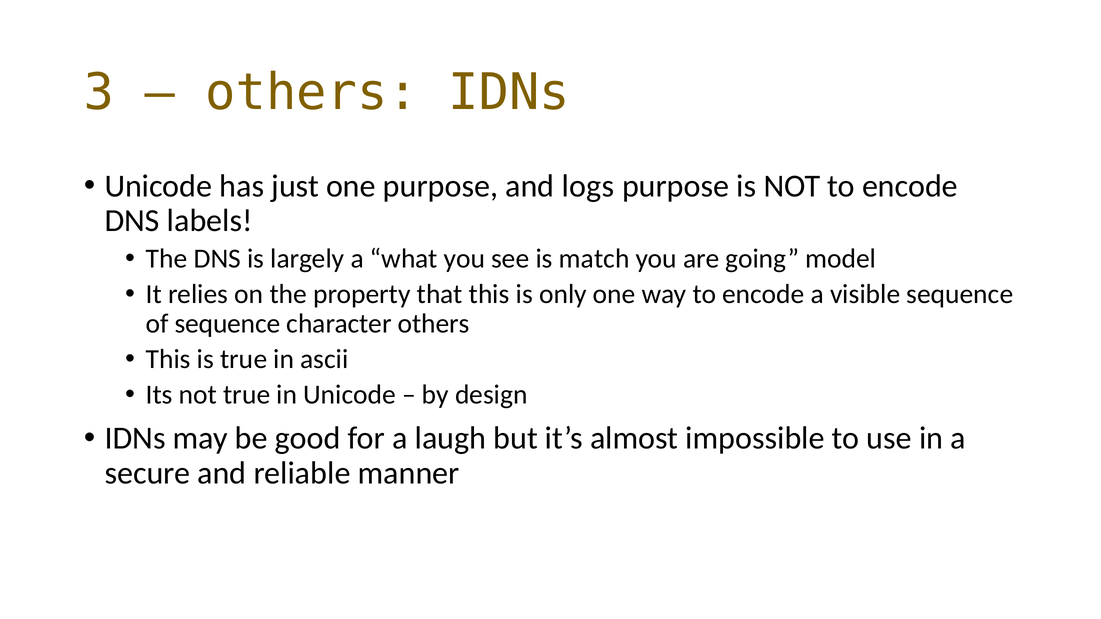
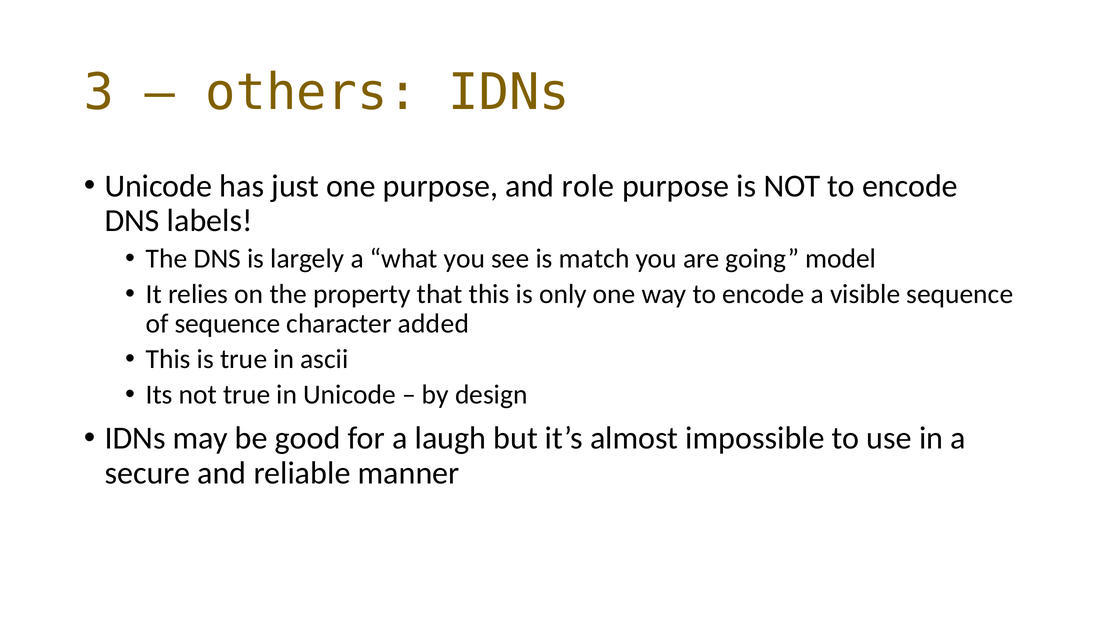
logs: logs -> role
character others: others -> added
